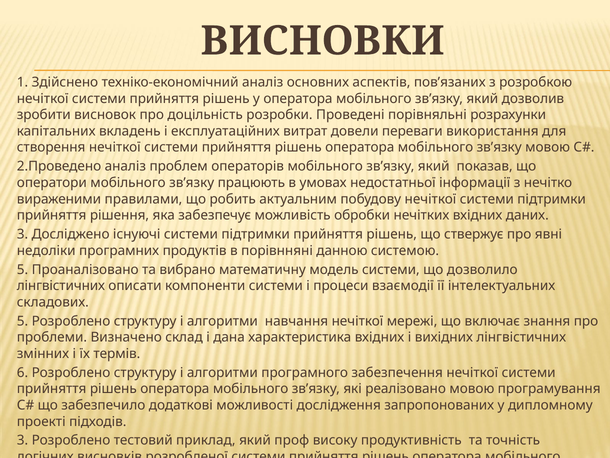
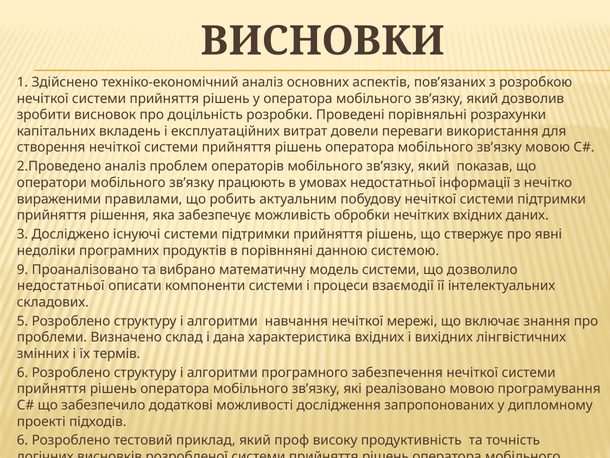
5 at (23, 269): 5 -> 9
лінгвістичних at (61, 286): лінгвістичних -> недостатньої
3 at (23, 440): 3 -> 6
